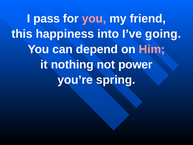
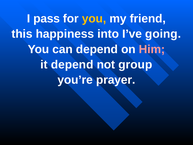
you at (94, 19) colour: pink -> yellow
it nothing: nothing -> depend
power: power -> group
spring: spring -> prayer
